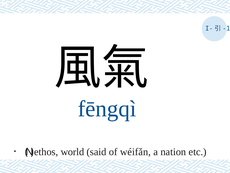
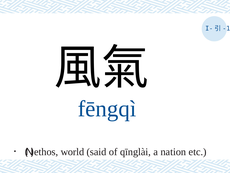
wéifǎn: wéifǎn -> qīnglài
